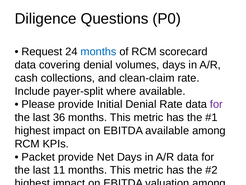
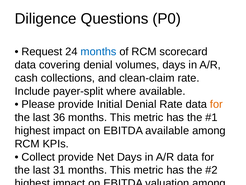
for at (216, 104) colour: purple -> orange
Packet at (38, 157): Packet -> Collect
11: 11 -> 31
